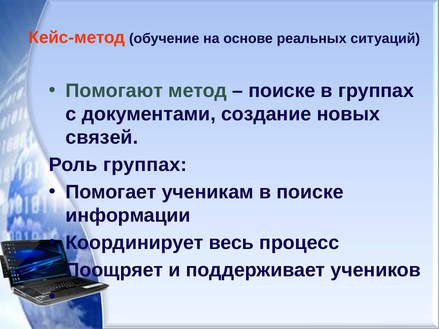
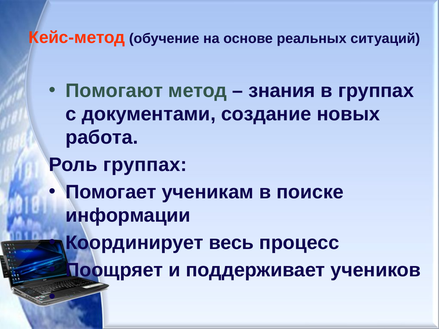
поиске at (282, 91): поиске -> знания
связей: связей -> работа
